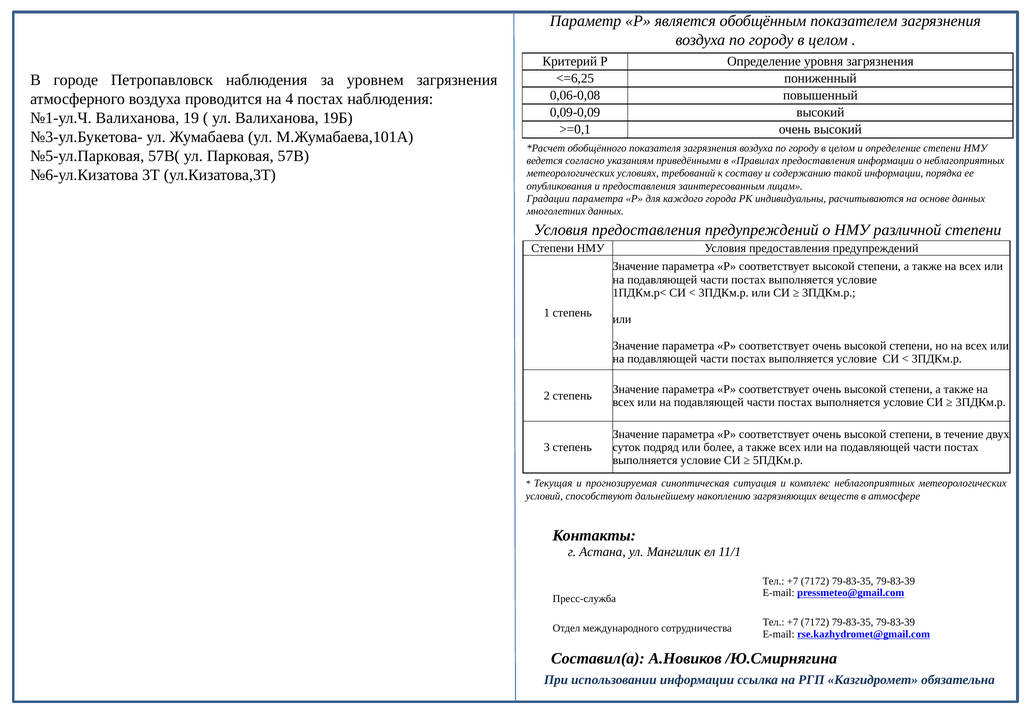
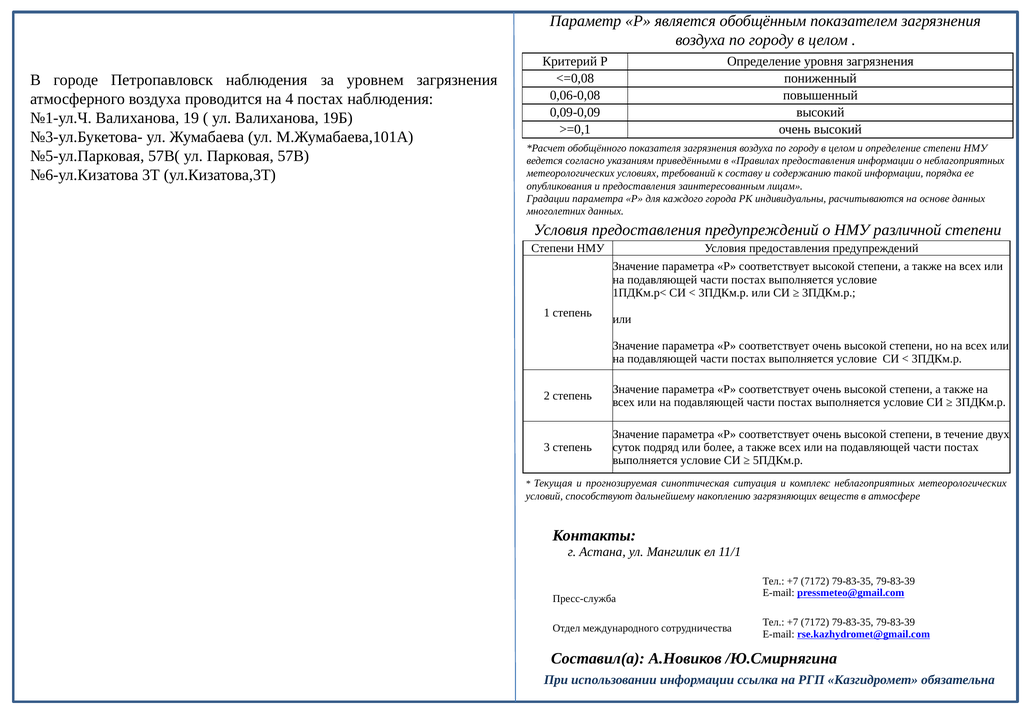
<=6,25: <=6,25 -> <=0,08
